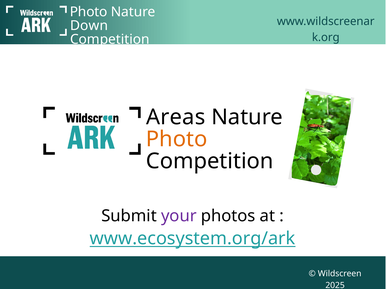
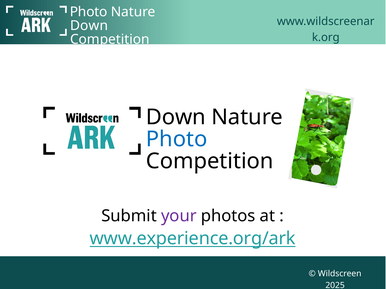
Areas at (176, 117): Areas -> Down
Photo at (177, 139) colour: orange -> blue
www.ecosystem.org/ark: www.ecosystem.org/ark -> www.experience.org/ark
